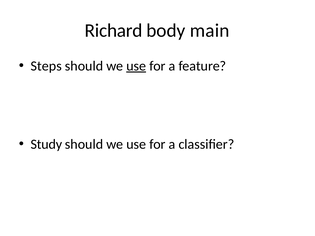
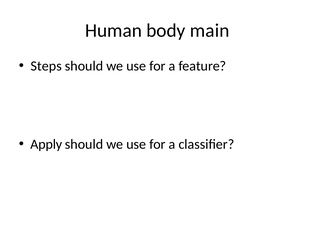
Richard: Richard -> Human
use at (136, 66) underline: present -> none
Study: Study -> Apply
